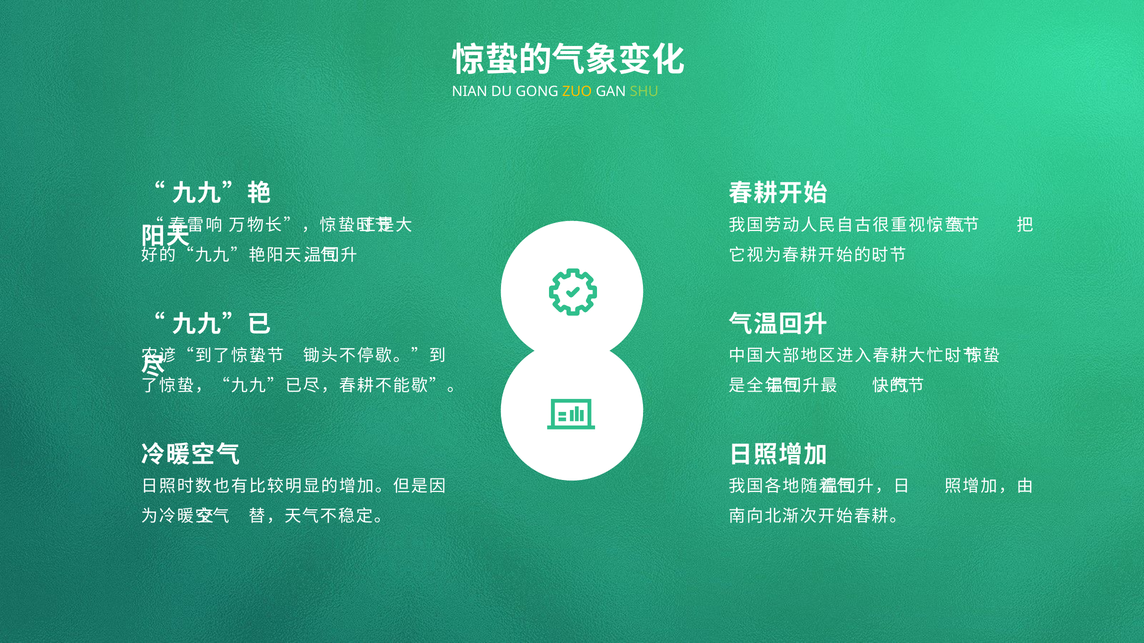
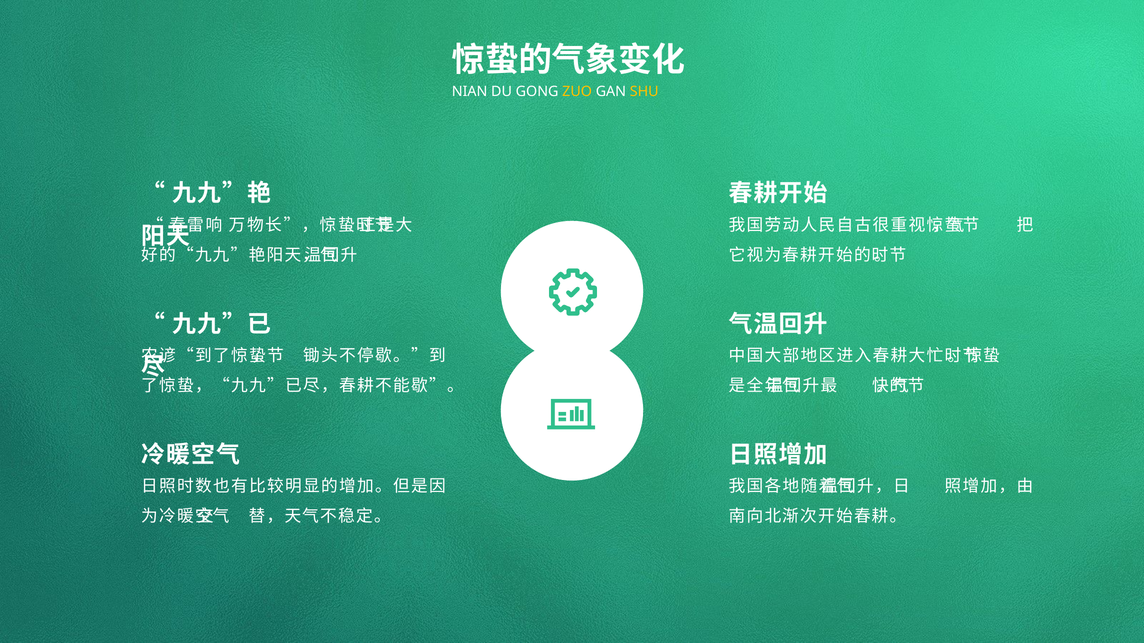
SHU colour: light green -> yellow
